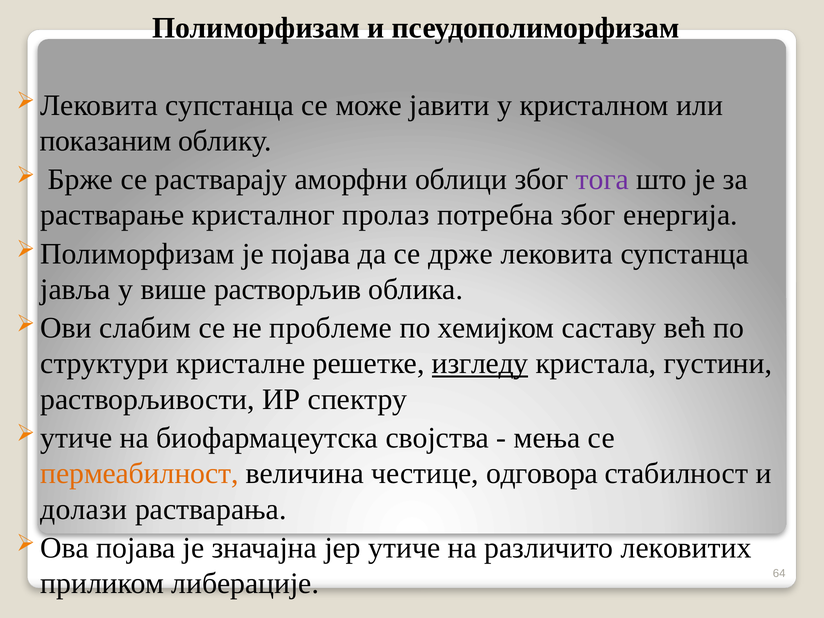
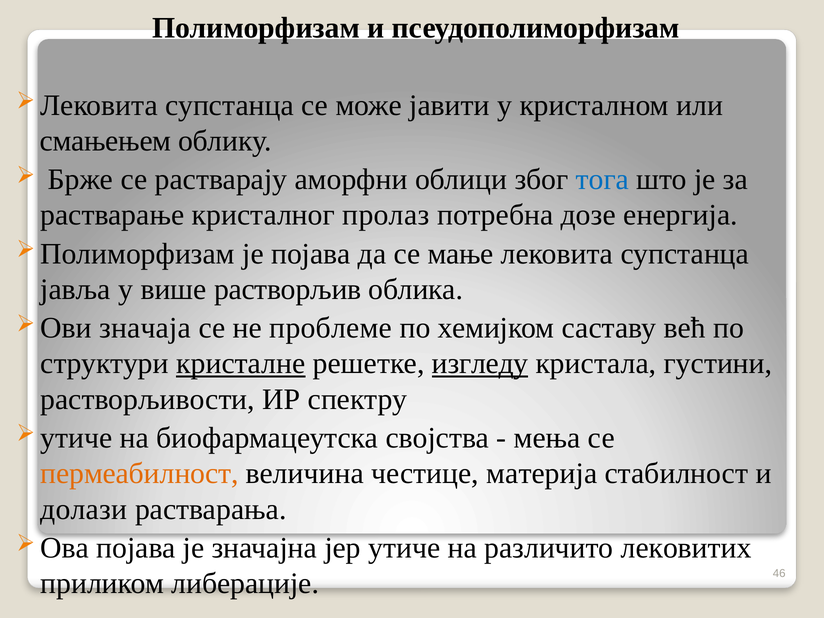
показаним: показаним -> смањењем
тога colour: purple -> blue
потребна због: због -> дозе
држе: држе -> мање
слабим: слабим -> значаја
кристалне underline: none -> present
одговора: одговора -> материја
64: 64 -> 46
